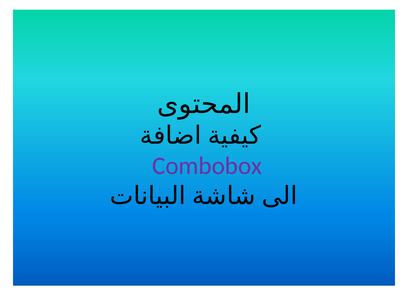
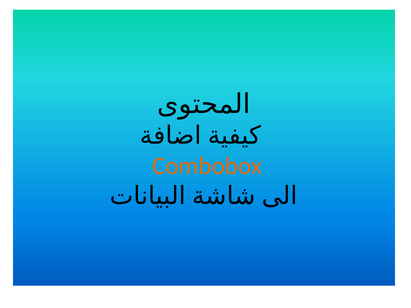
Combobox colour: purple -> orange
